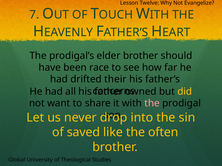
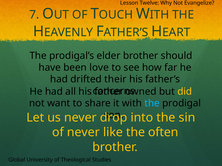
race: race -> love
the at (152, 104) colour: pink -> light blue
of saved: saved -> never
